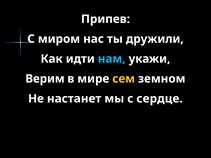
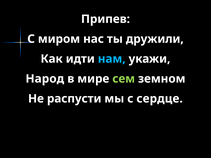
Верим: Верим -> Народ
сем colour: yellow -> light green
настанет: настанет -> распусти
